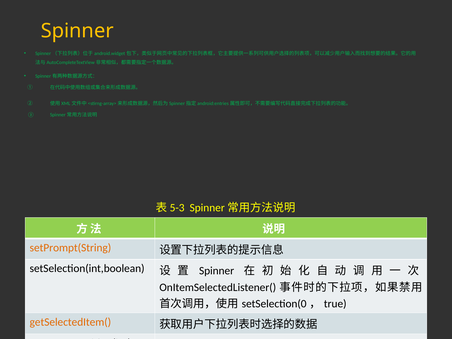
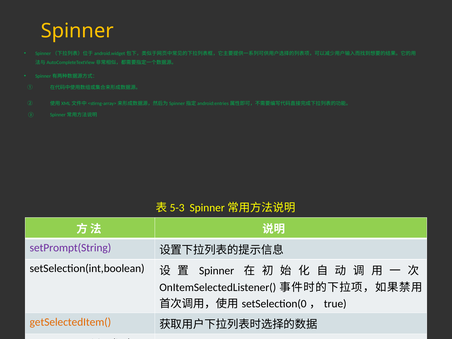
setPrompt(String colour: orange -> purple
